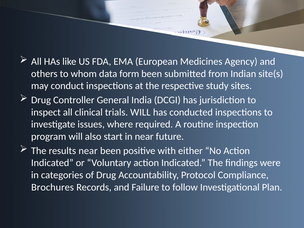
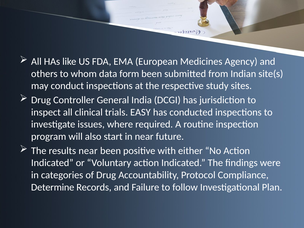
trials WILL: WILL -> EASY
Brochures: Brochures -> Determine
